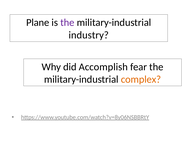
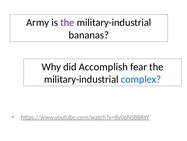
Plane: Plane -> Army
industry: industry -> bananas
complex colour: orange -> blue
